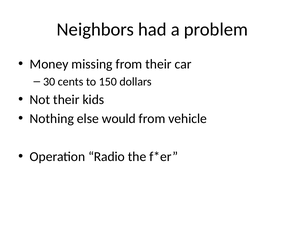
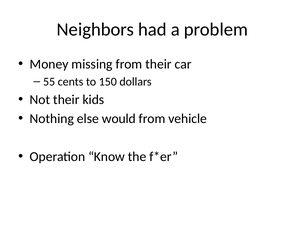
30: 30 -> 55
Radio: Radio -> Know
